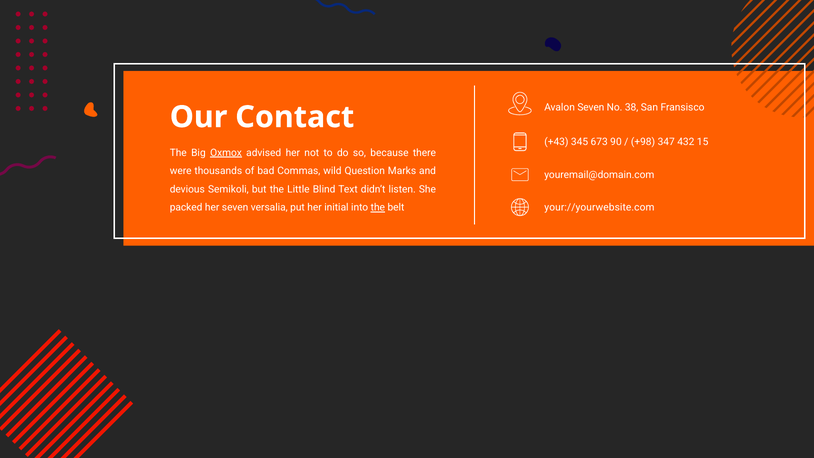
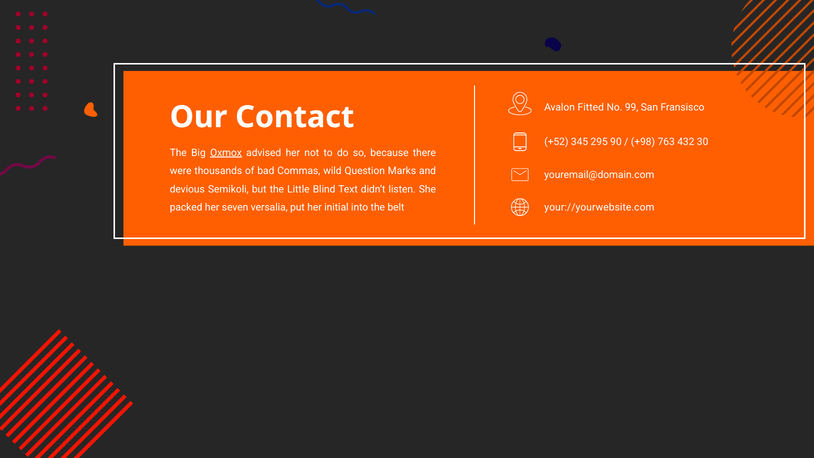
Avalon Seven: Seven -> Fitted
38: 38 -> 99
+43: +43 -> +52
673: 673 -> 295
347: 347 -> 763
15: 15 -> 30
the at (378, 208) underline: present -> none
